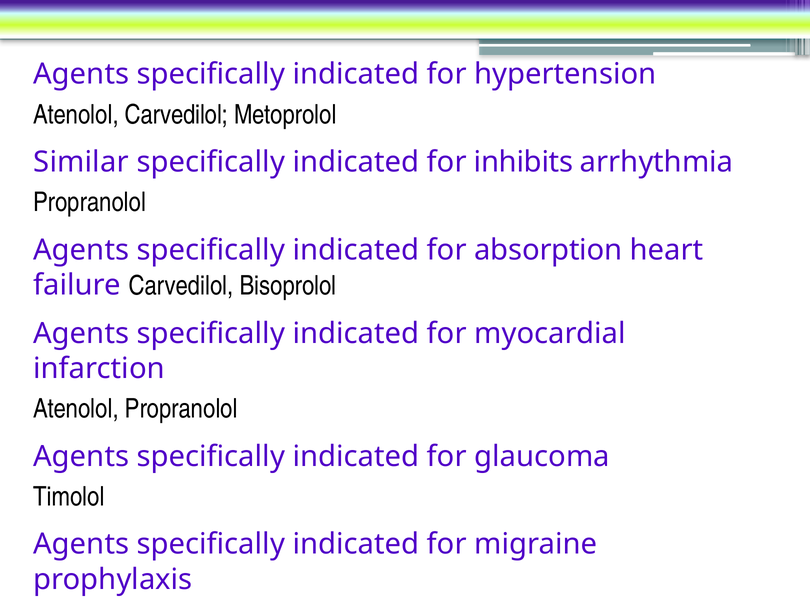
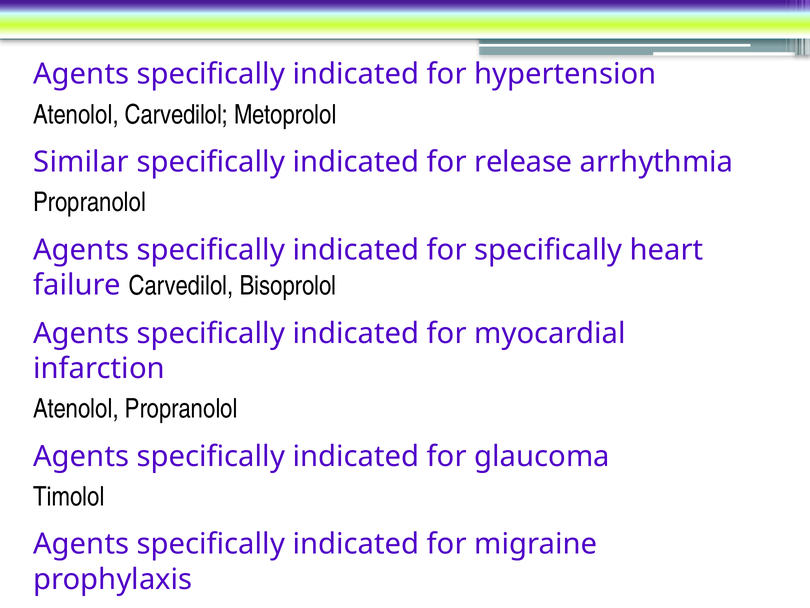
inhibits: inhibits -> release
for absorption: absorption -> specifically
